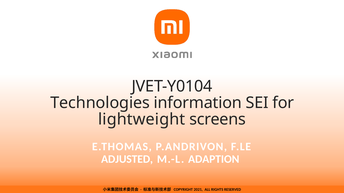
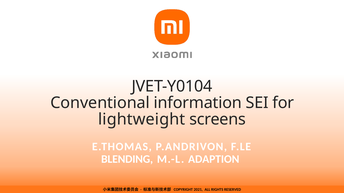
Technologies: Technologies -> Conventional
ADJUSTED: ADJUSTED -> BLENDING
